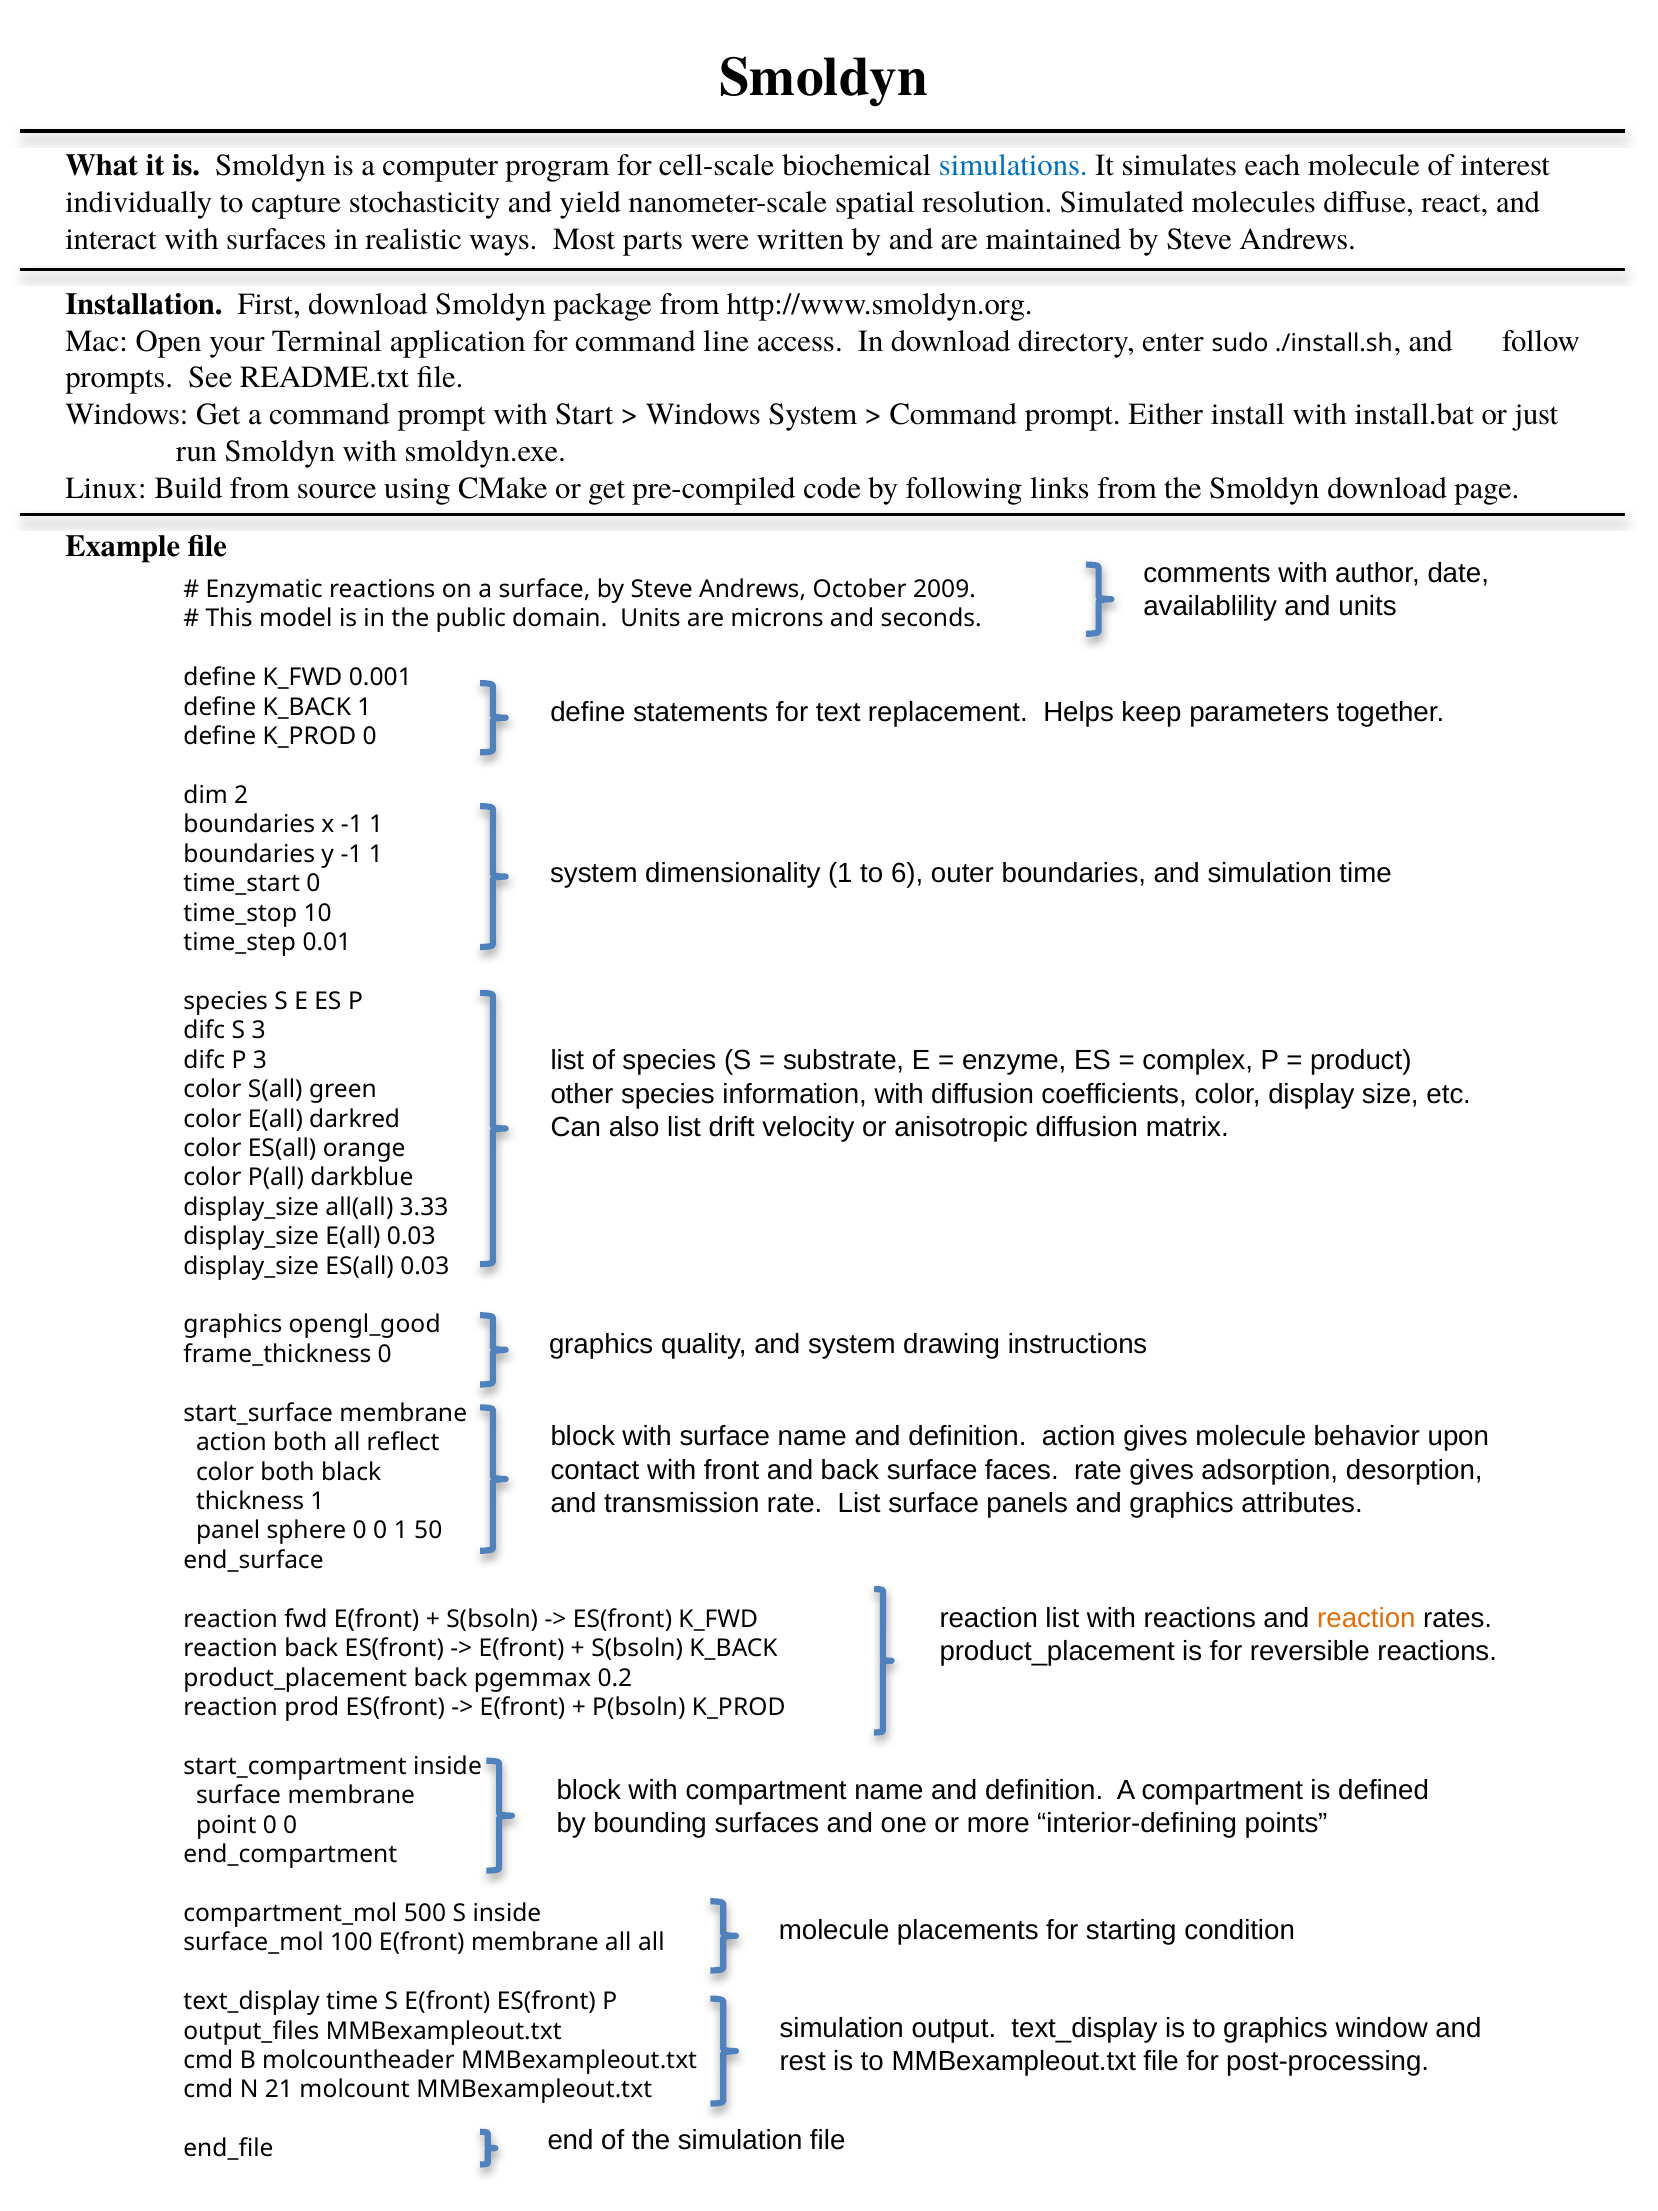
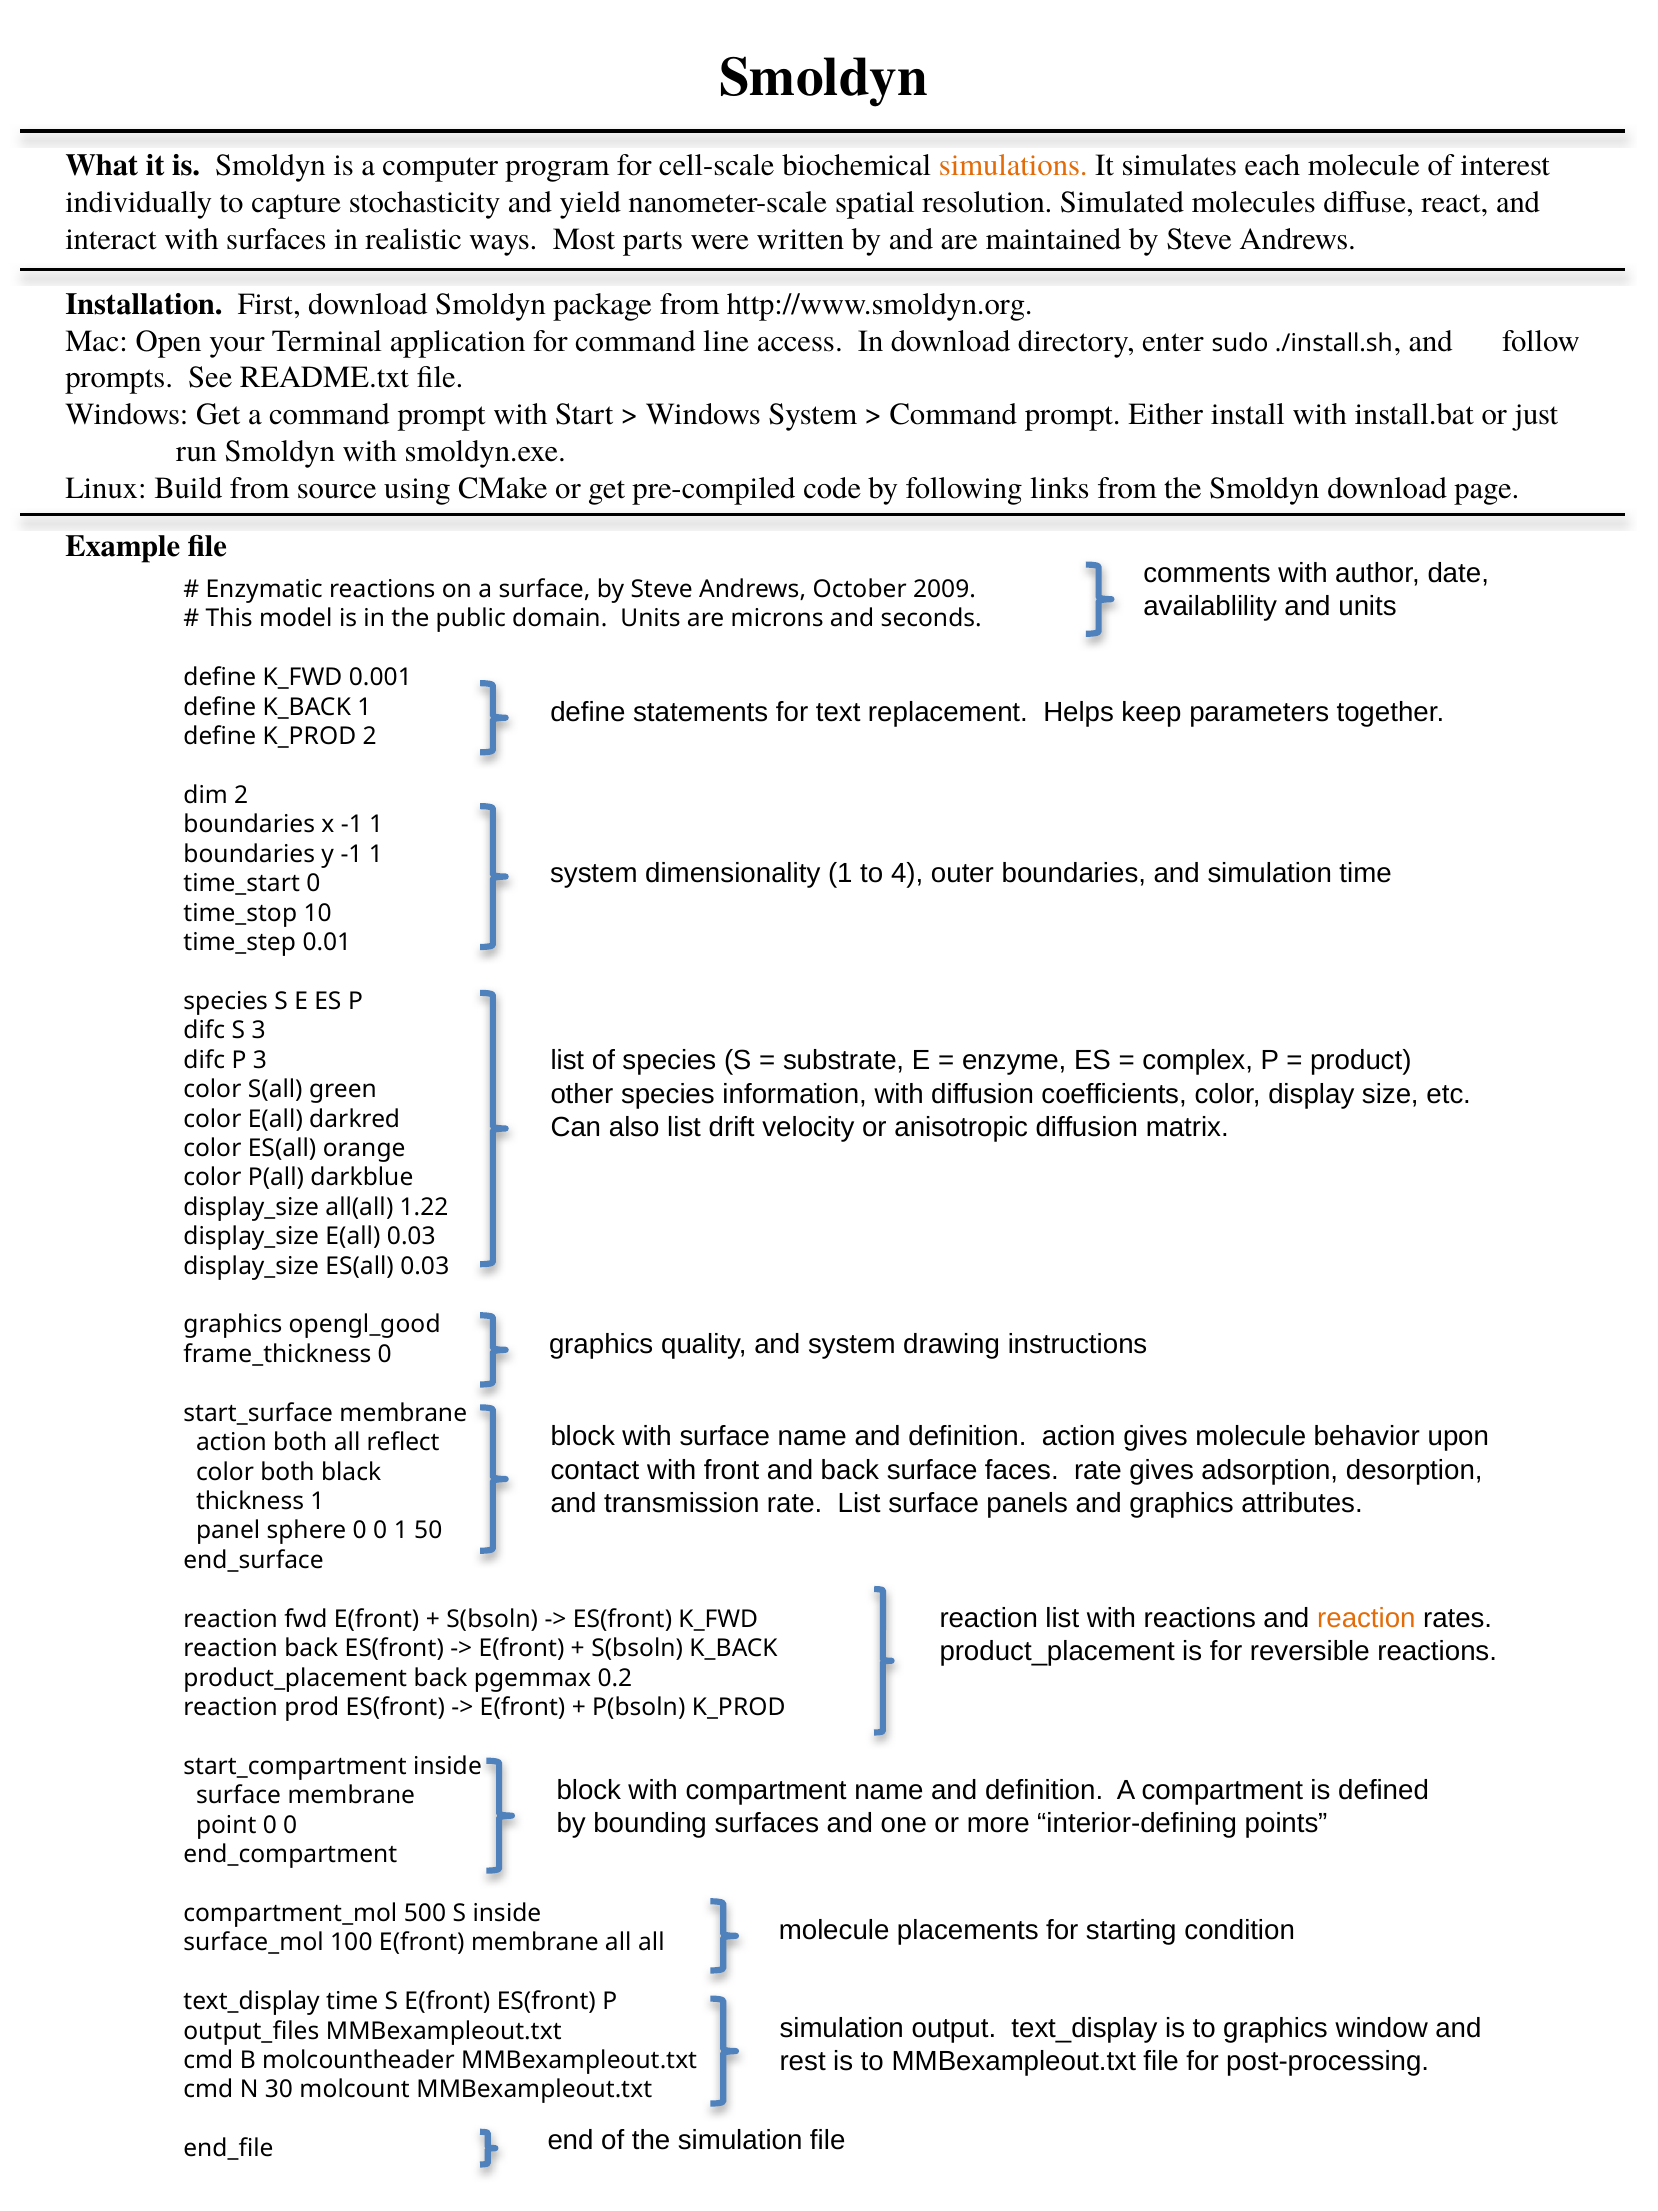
simulations colour: blue -> orange
K_PROD 0: 0 -> 2
6: 6 -> 4
3.33: 3.33 -> 1.22
21: 21 -> 30
